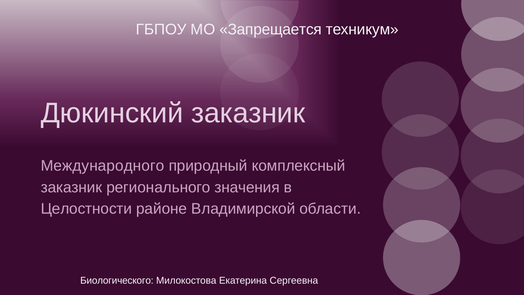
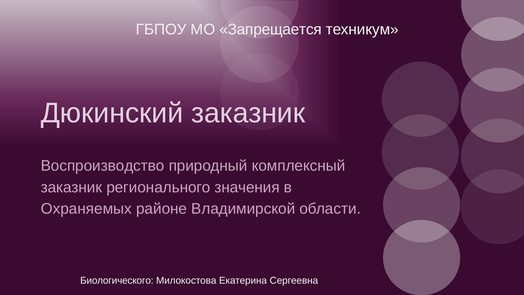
Международного: Международного -> Воспроизводство
Целостности: Целостности -> Охраняемых
